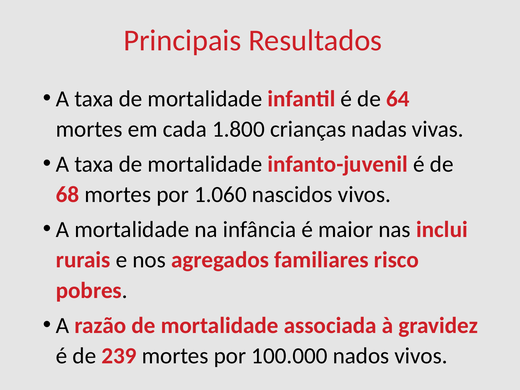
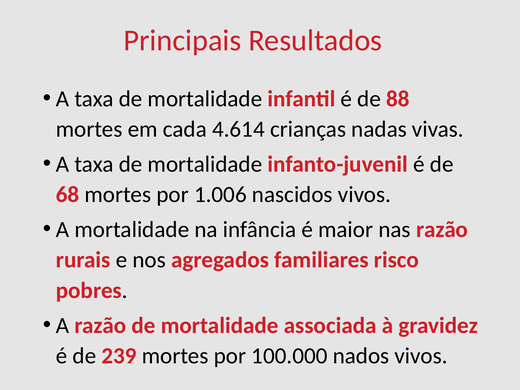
64: 64 -> 88
1.800: 1.800 -> 4.614
1.060: 1.060 -> 1.006
nas inclui: inclui -> razão
